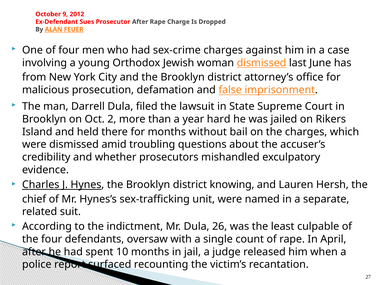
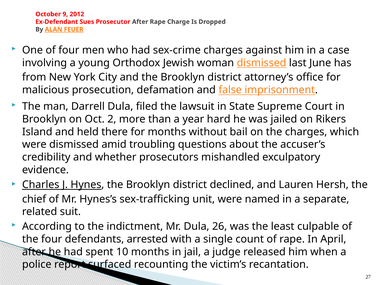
knowing: knowing -> declined
oversaw: oversaw -> arrested
